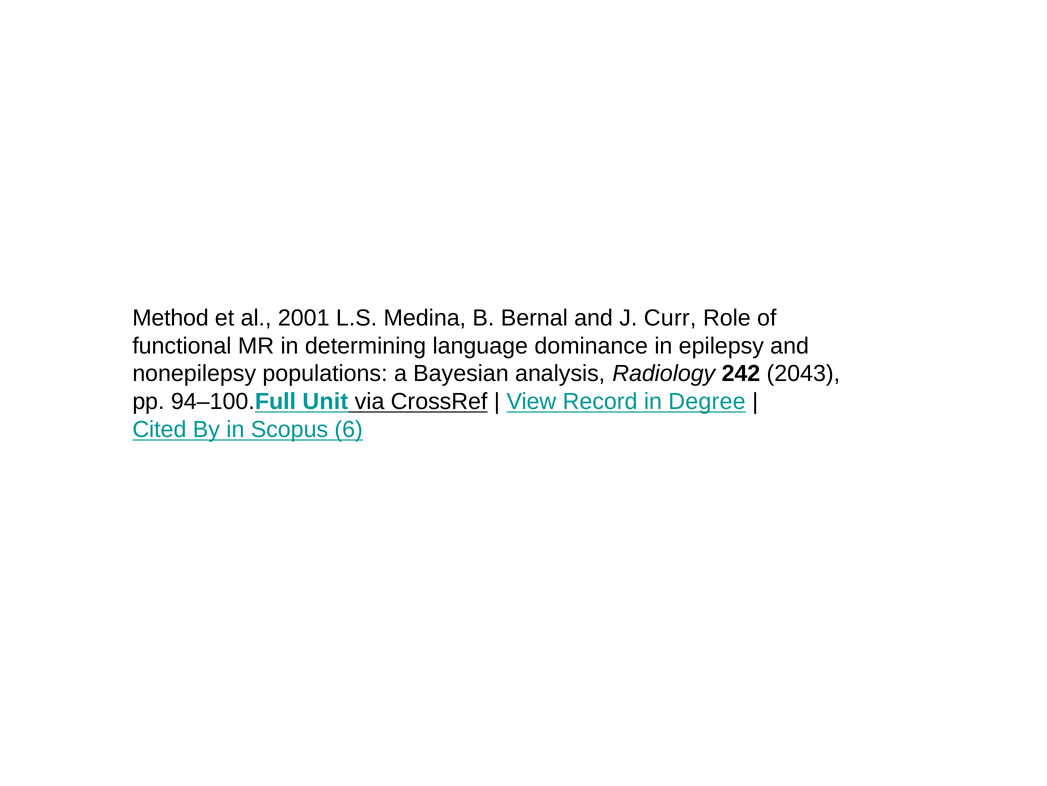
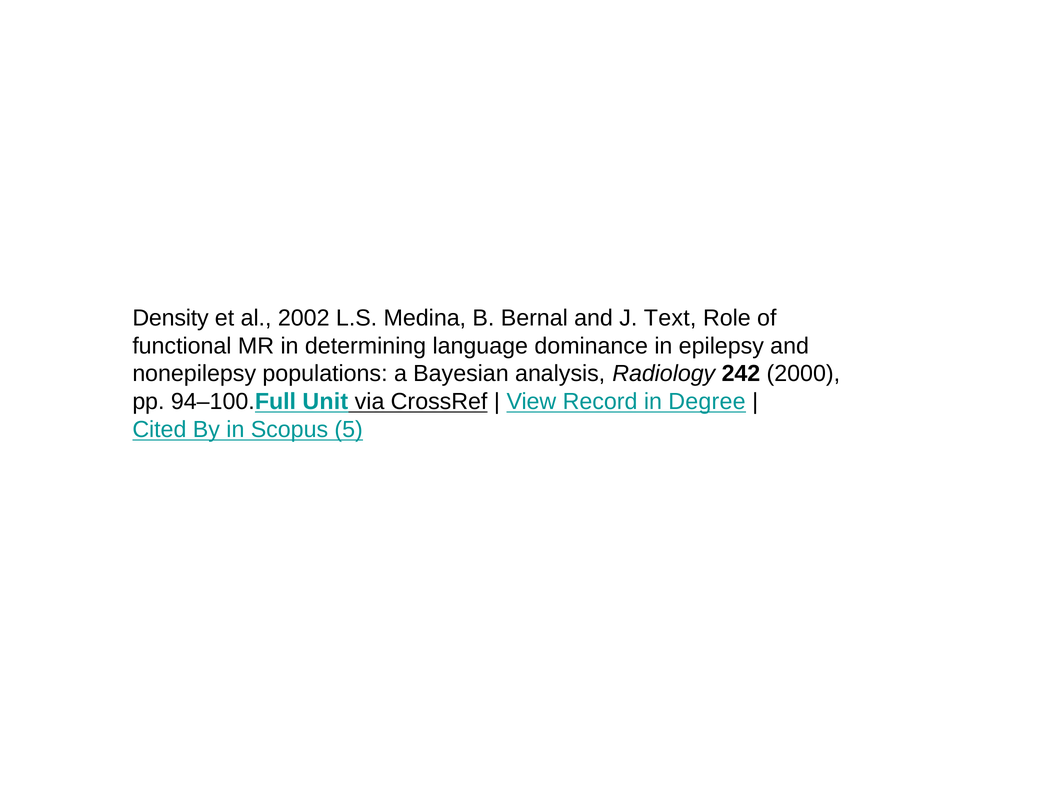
Method: Method -> Density
2001: 2001 -> 2002
Curr: Curr -> Text
2043: 2043 -> 2000
6: 6 -> 5
